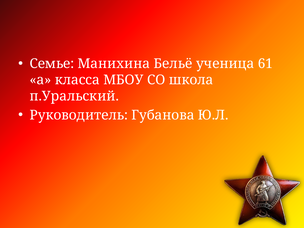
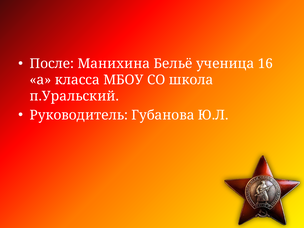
Семье: Семье -> После
61: 61 -> 16
